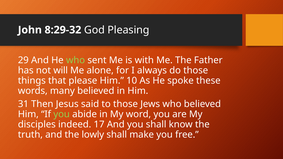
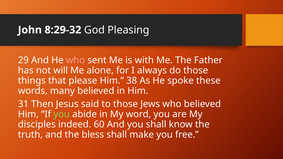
who at (76, 60) colour: light green -> pink
10: 10 -> 38
17: 17 -> 60
lowly: lowly -> bless
